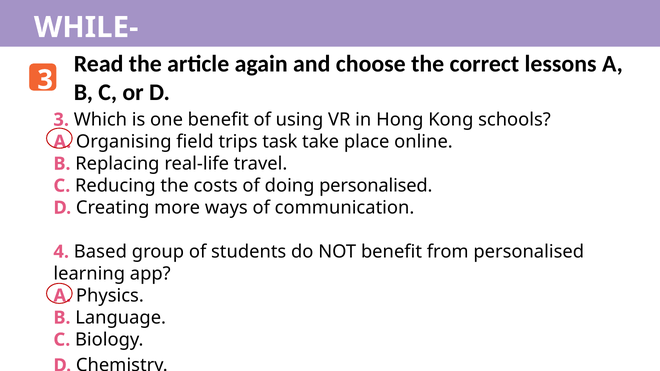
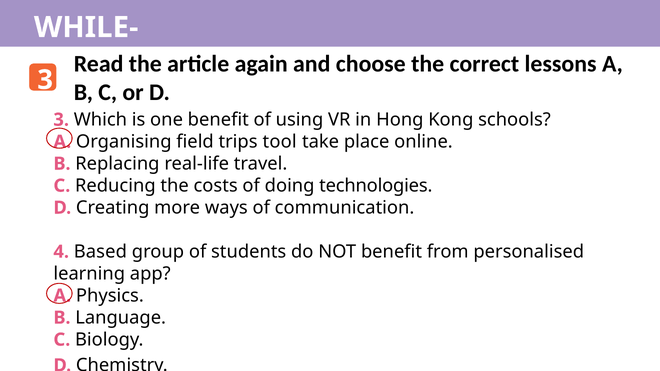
task: task -> tool
doing personalised: personalised -> technologies
